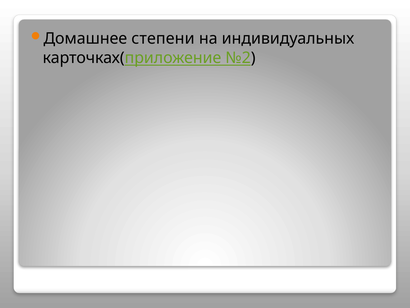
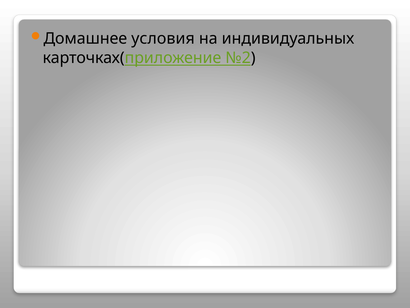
степени: степени -> условия
